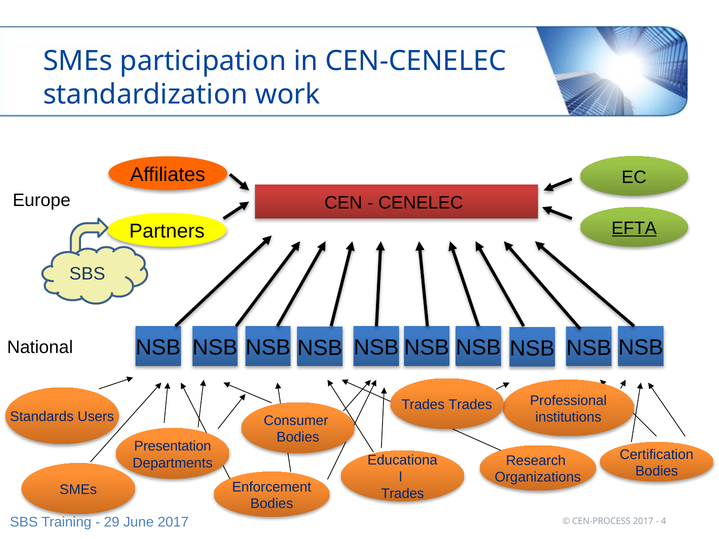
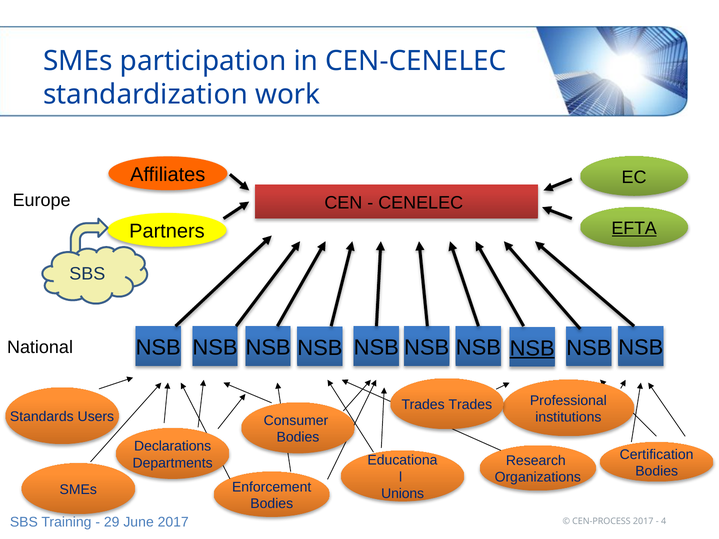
NSB at (532, 349) underline: none -> present
Presentation: Presentation -> Declarations
Trades at (403, 494): Trades -> Unions
